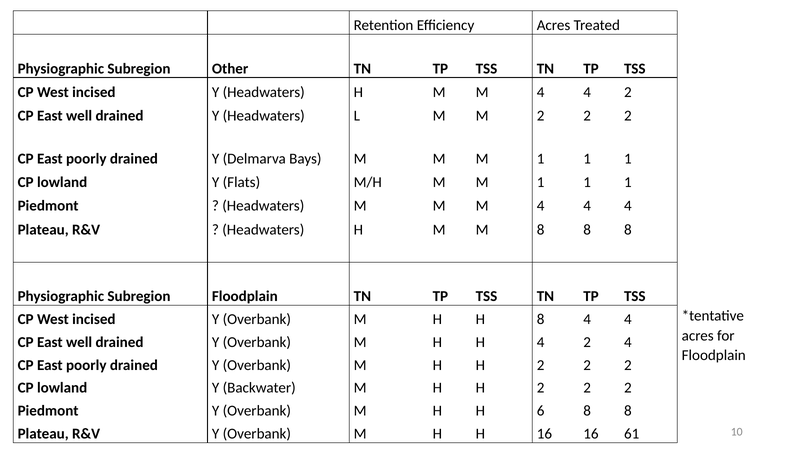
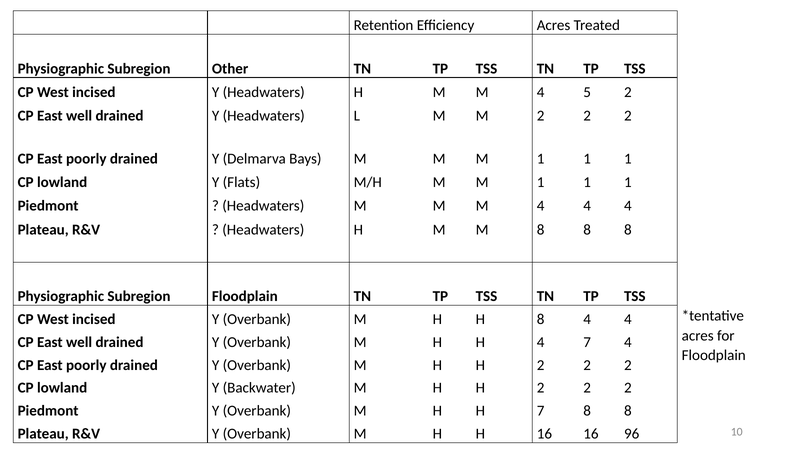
4 at (587, 92): 4 -> 5
H 4 2: 2 -> 7
H 6: 6 -> 7
61: 61 -> 96
